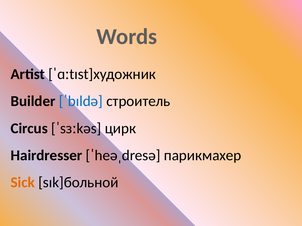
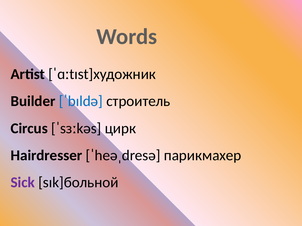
Sick colour: orange -> purple
